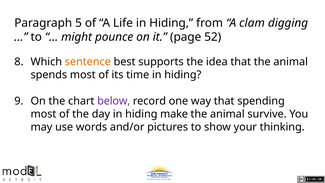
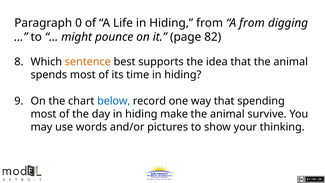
5: 5 -> 0
A clam: clam -> from
52: 52 -> 82
below colour: purple -> blue
